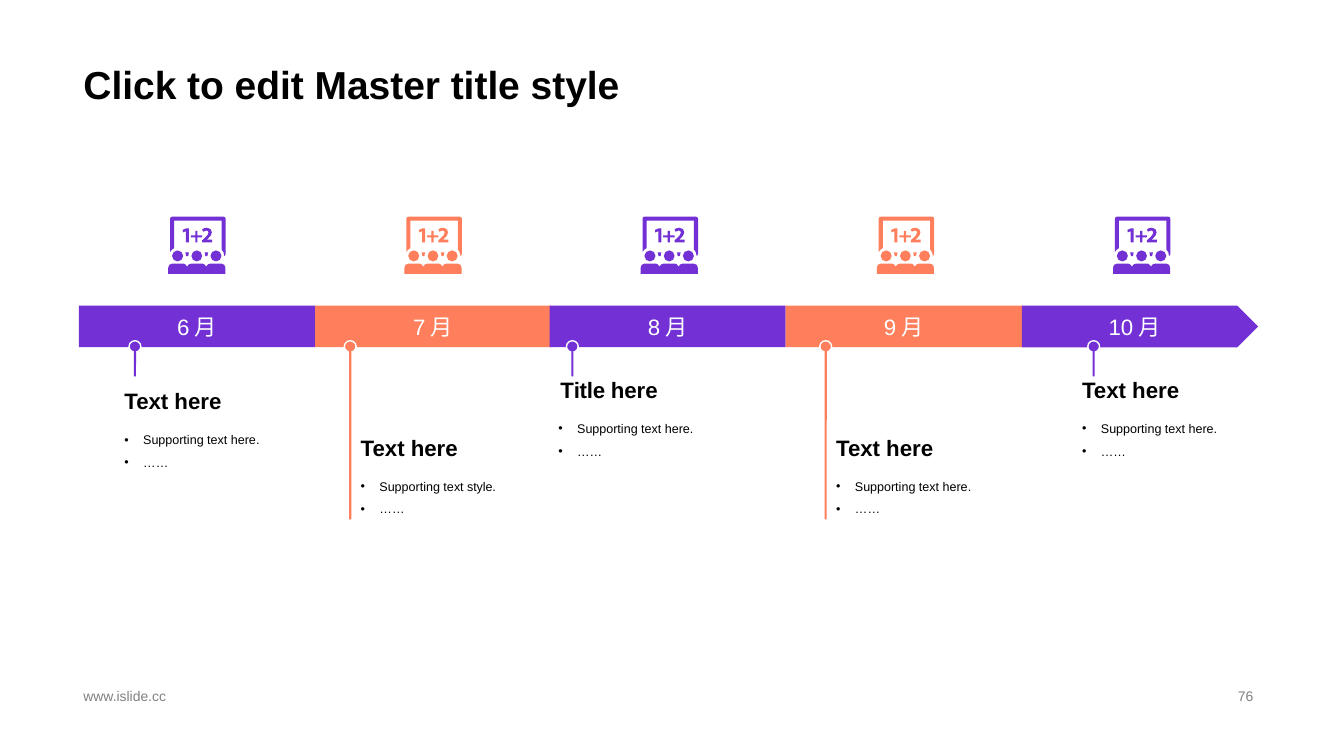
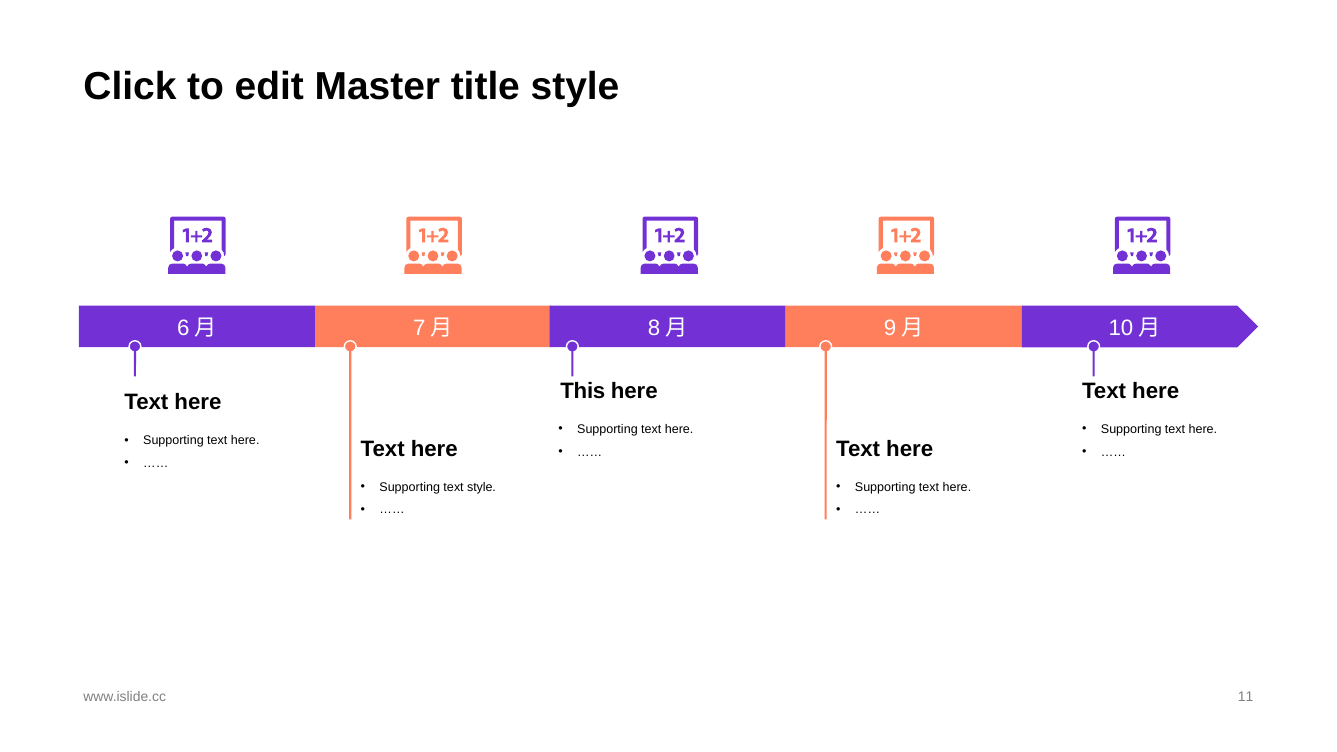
Title at (583, 391): Title -> This
76: 76 -> 11
